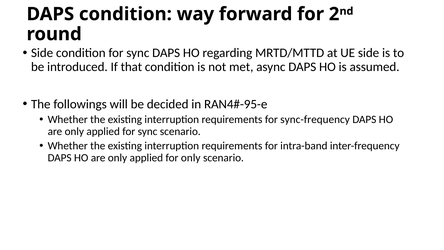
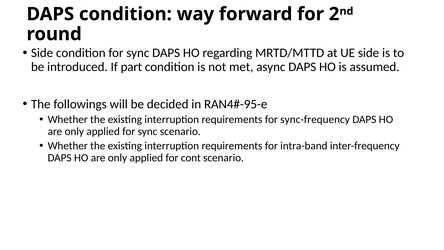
that: that -> part
for only: only -> cont
